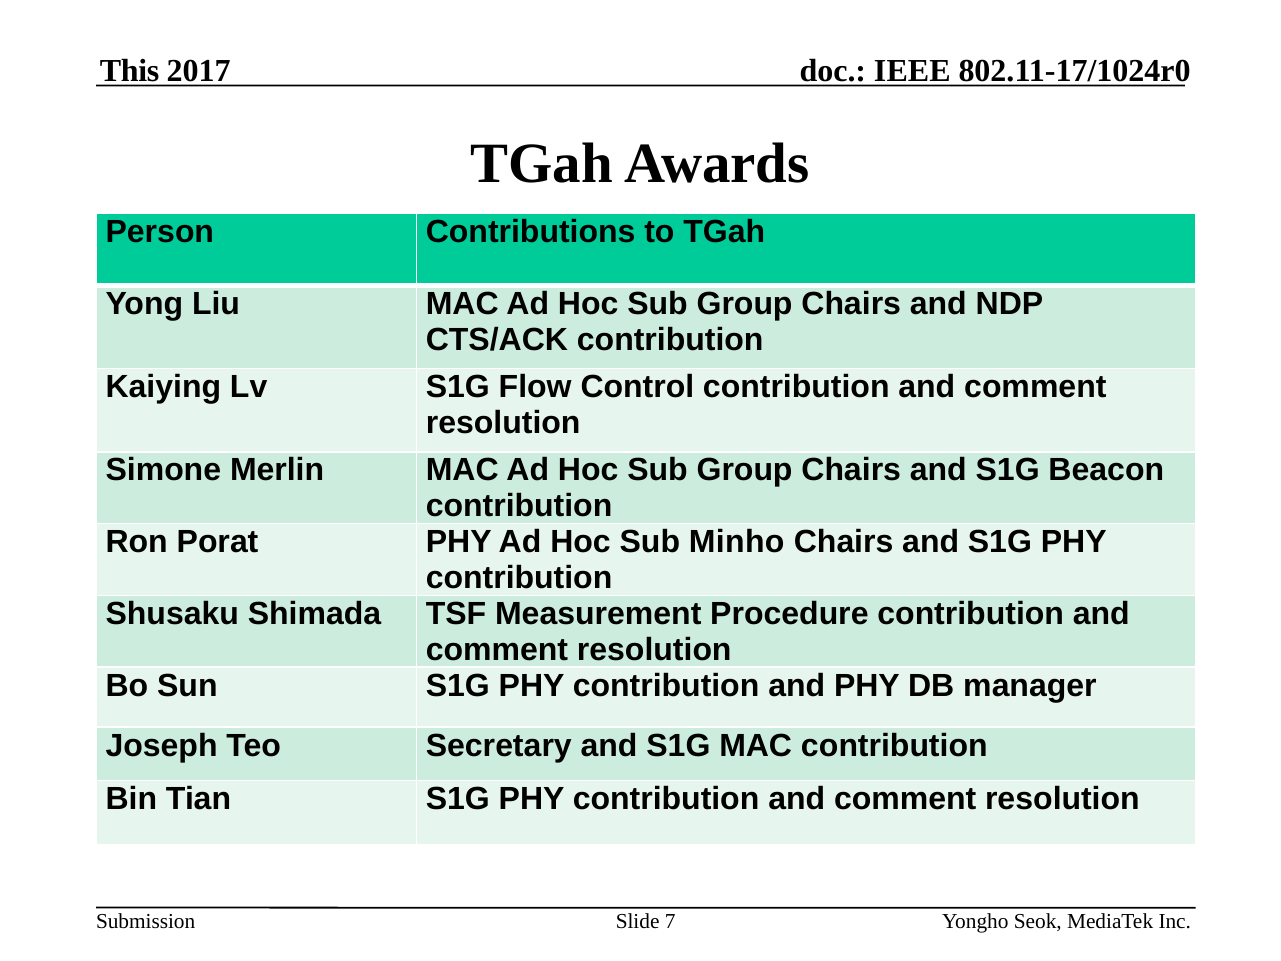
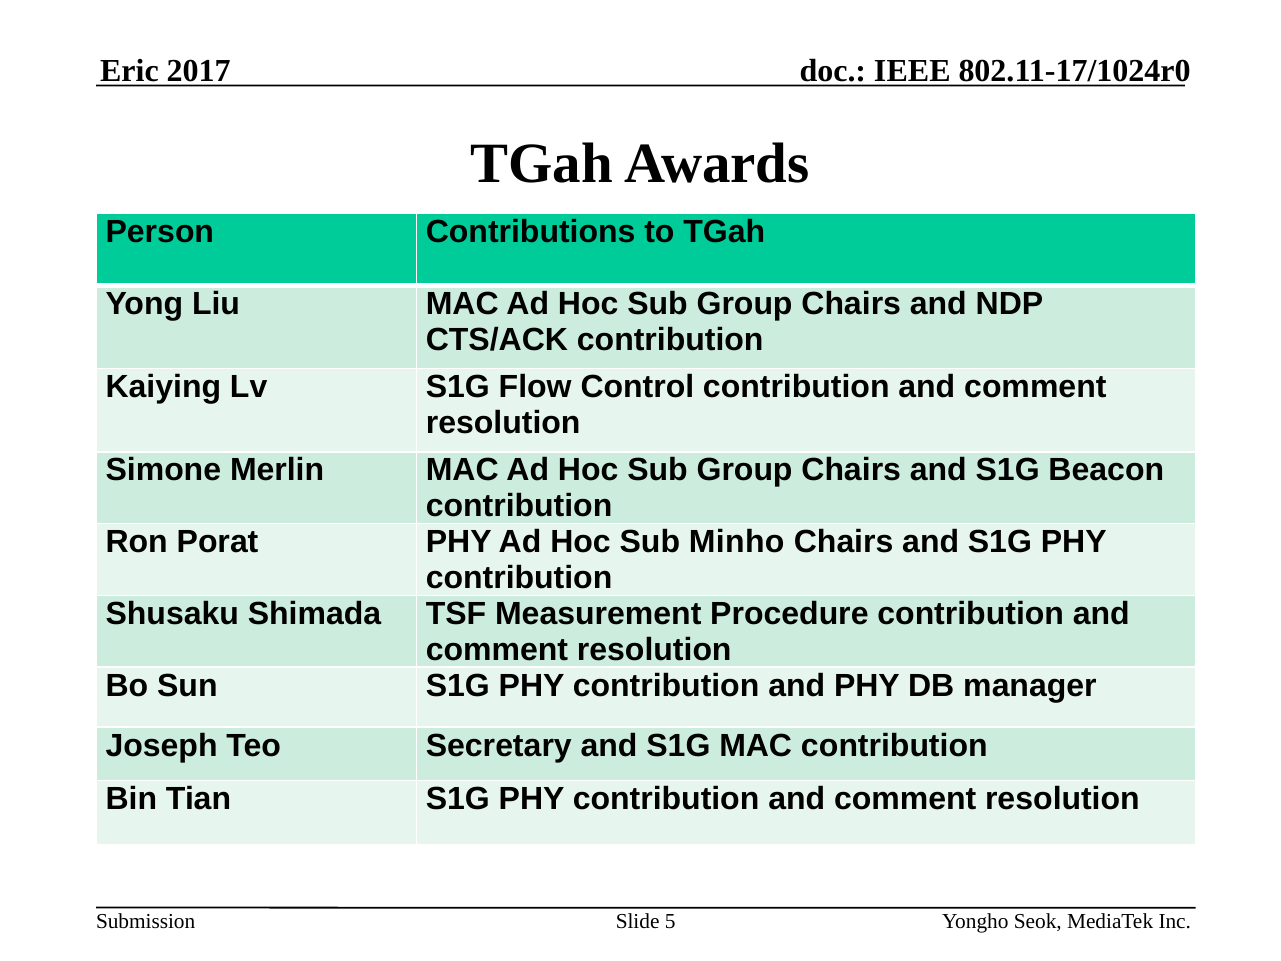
This: This -> Eric
7: 7 -> 5
